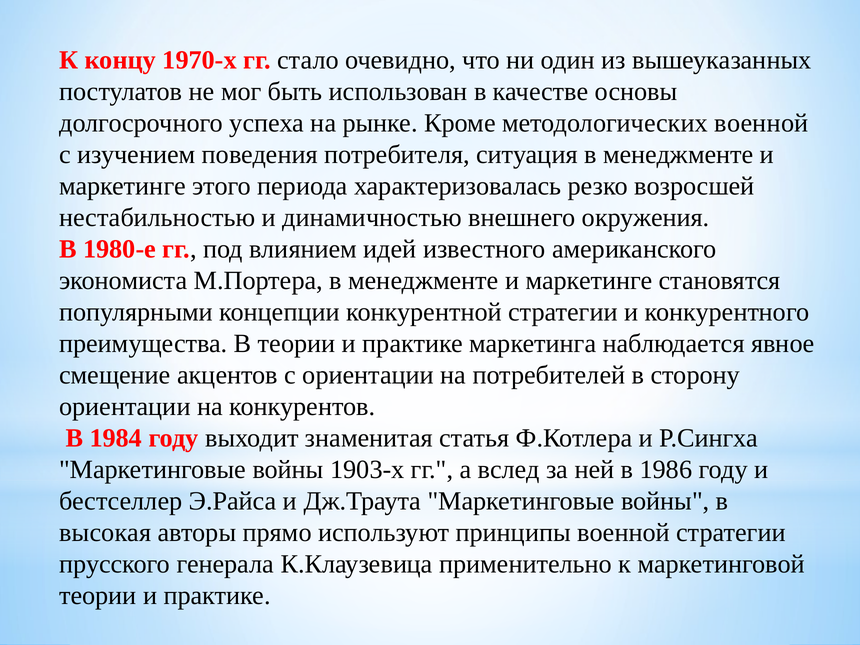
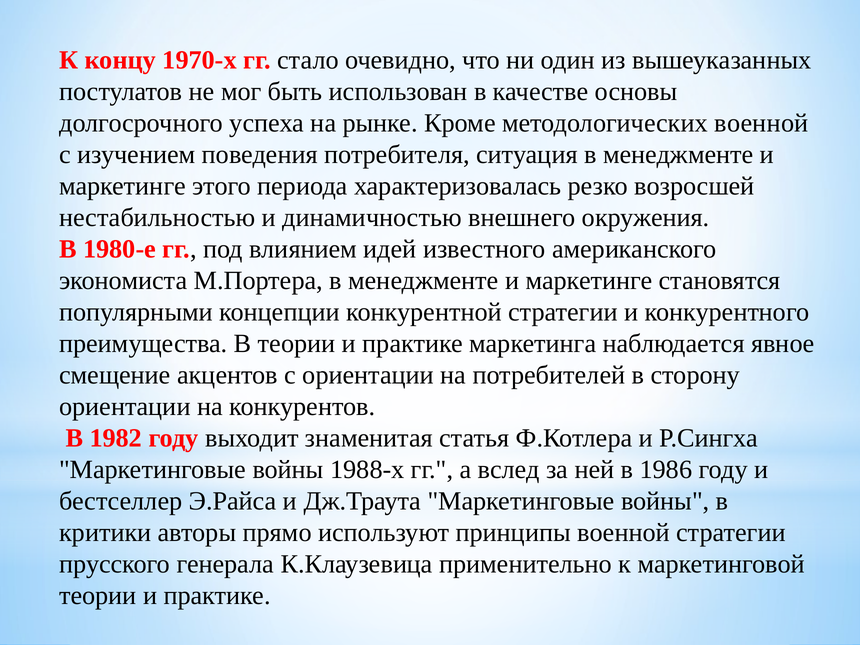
1984: 1984 -> 1982
1903-х: 1903-х -> 1988-х
высокая: высокая -> критики
